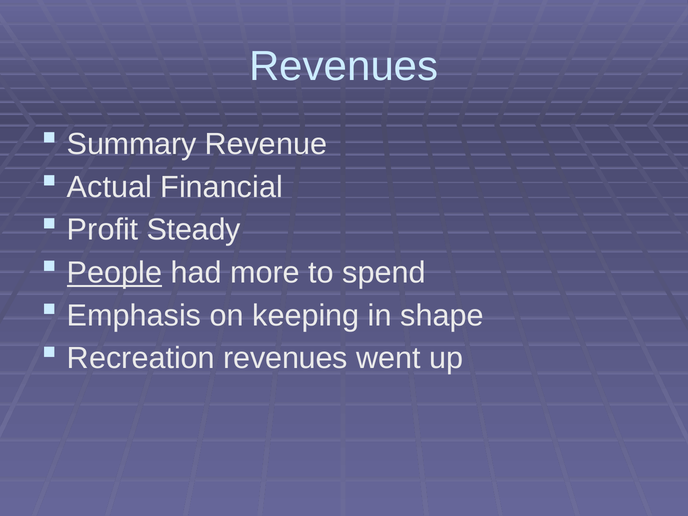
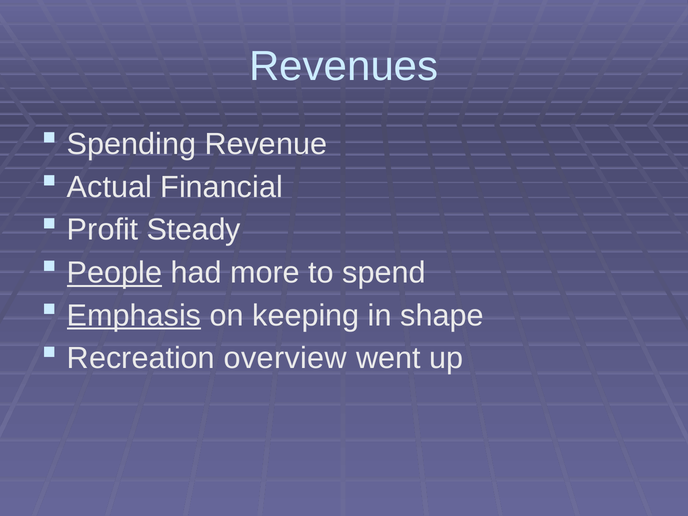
Summary: Summary -> Spending
Emphasis underline: none -> present
Recreation revenues: revenues -> overview
